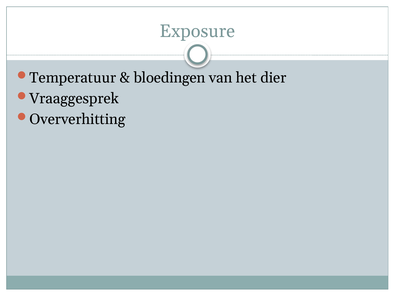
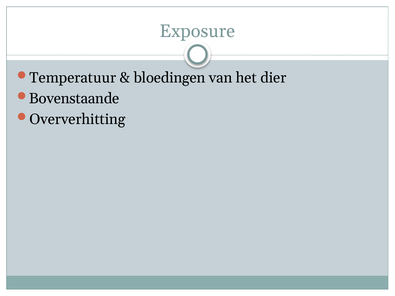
Vraaggesprek: Vraaggesprek -> Bovenstaande
